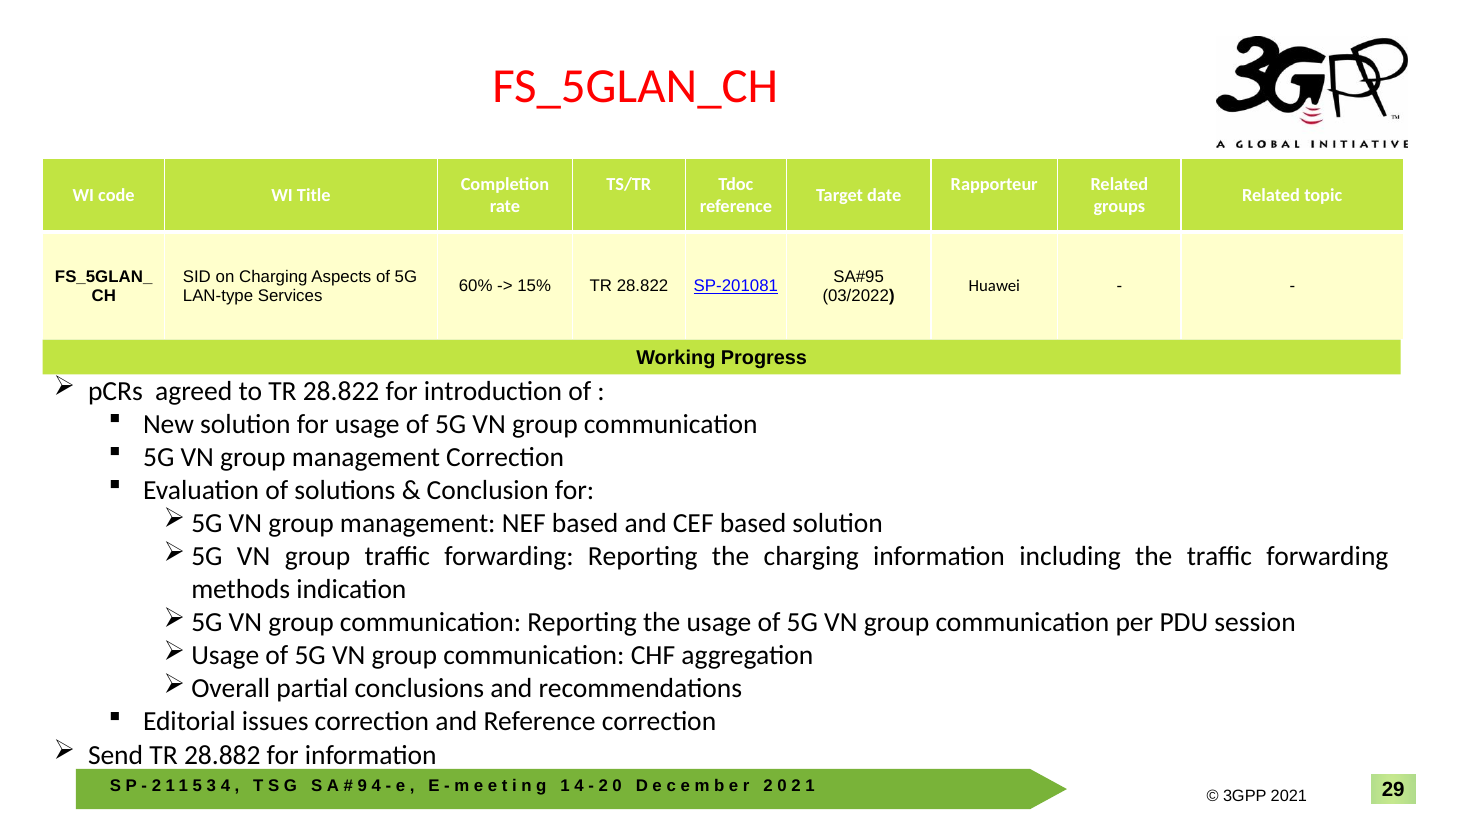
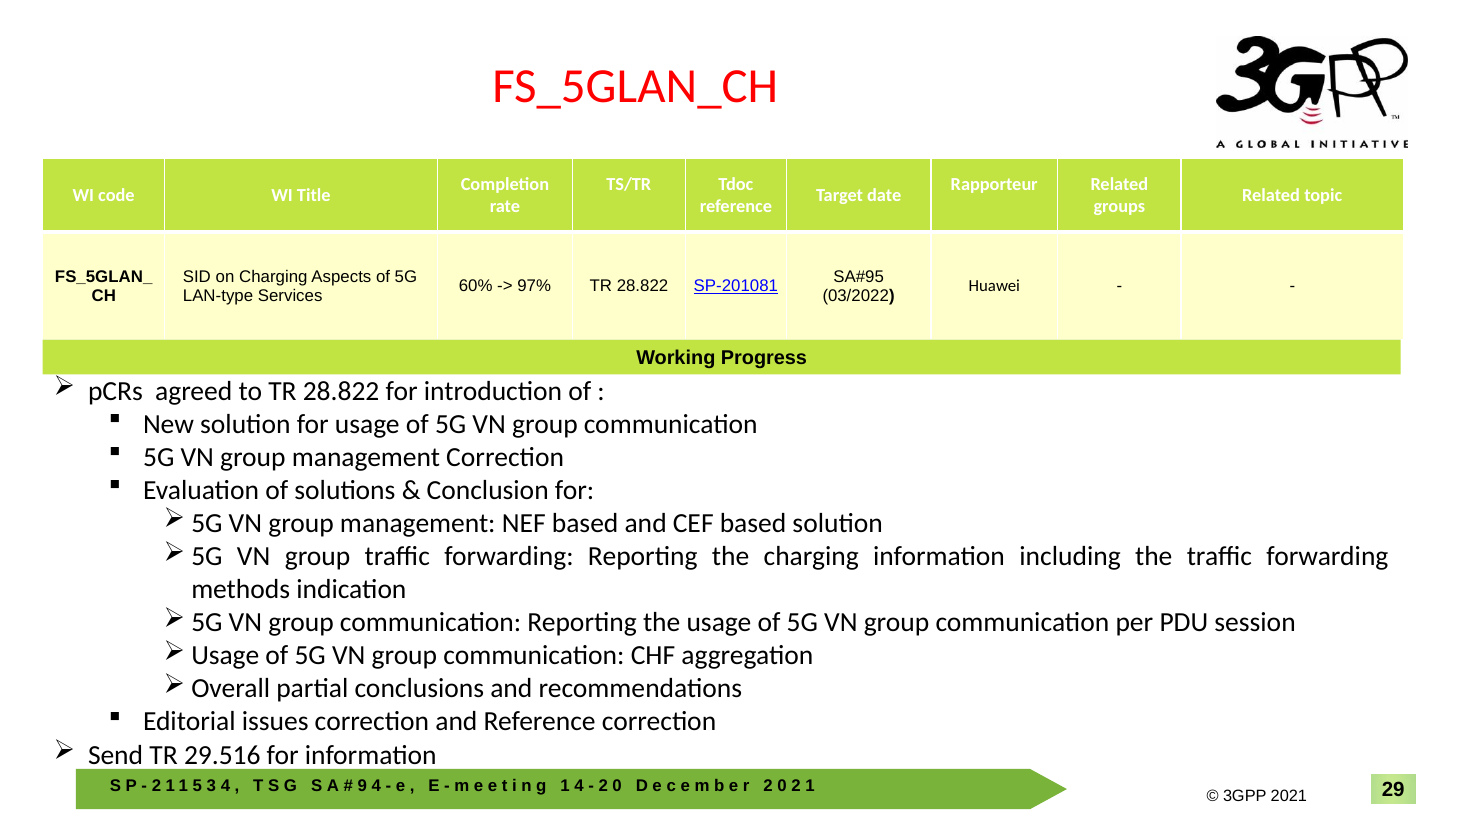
15%: 15% -> 97%
28.882: 28.882 -> 29.516
